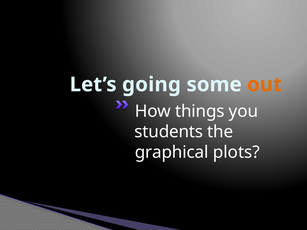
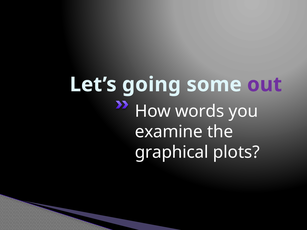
out colour: orange -> purple
things: things -> words
students: students -> examine
